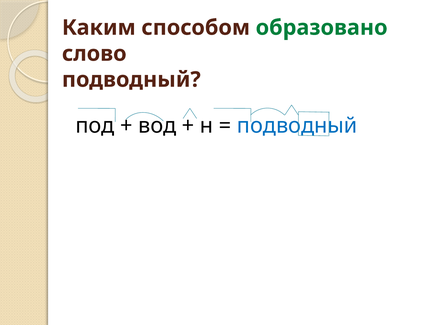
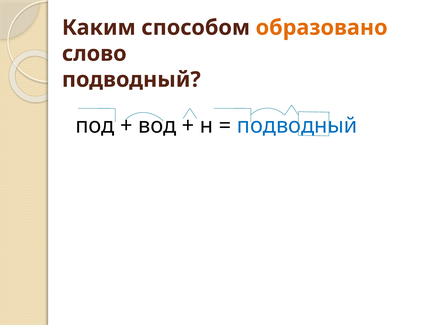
образовано colour: green -> orange
